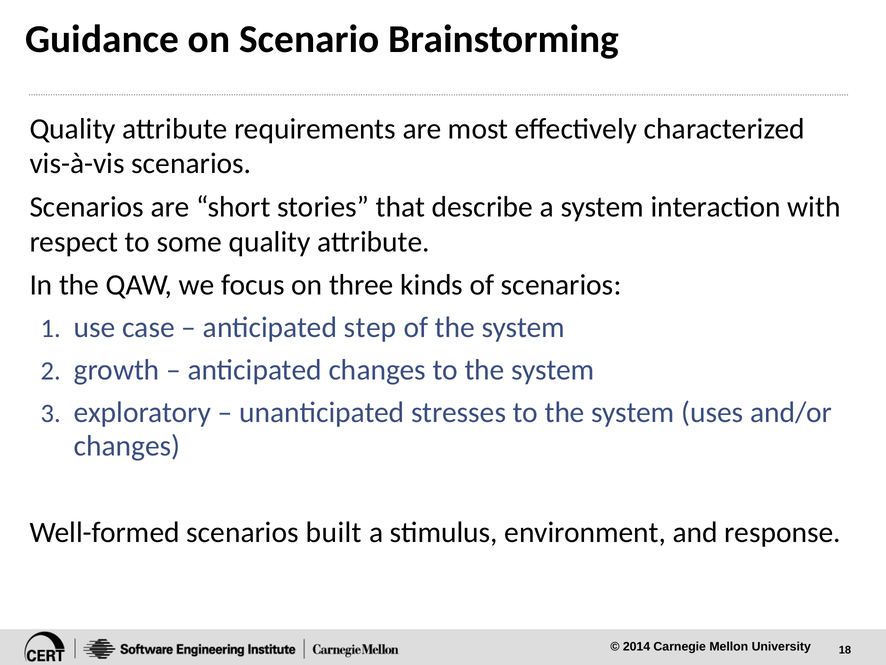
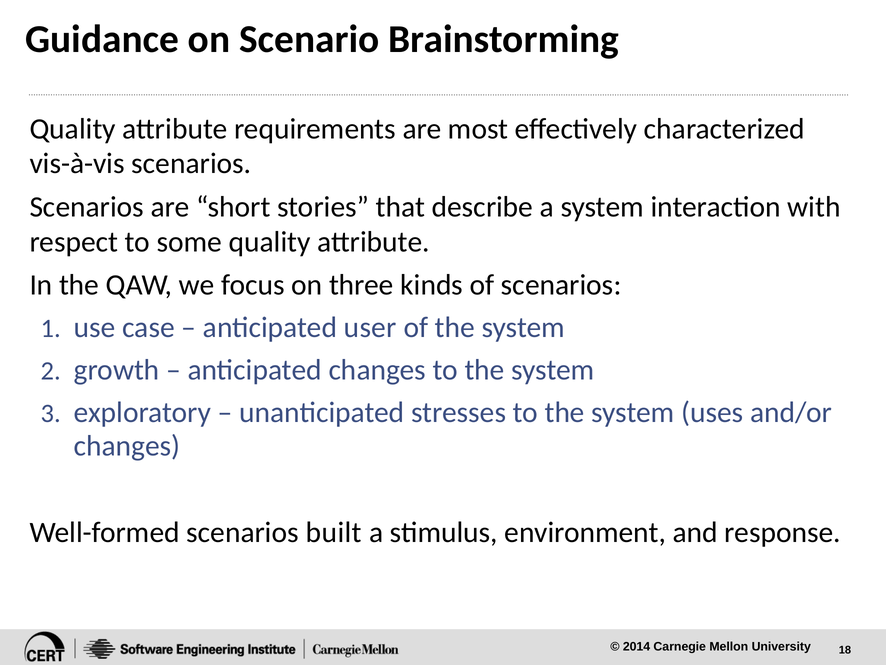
step: step -> user
